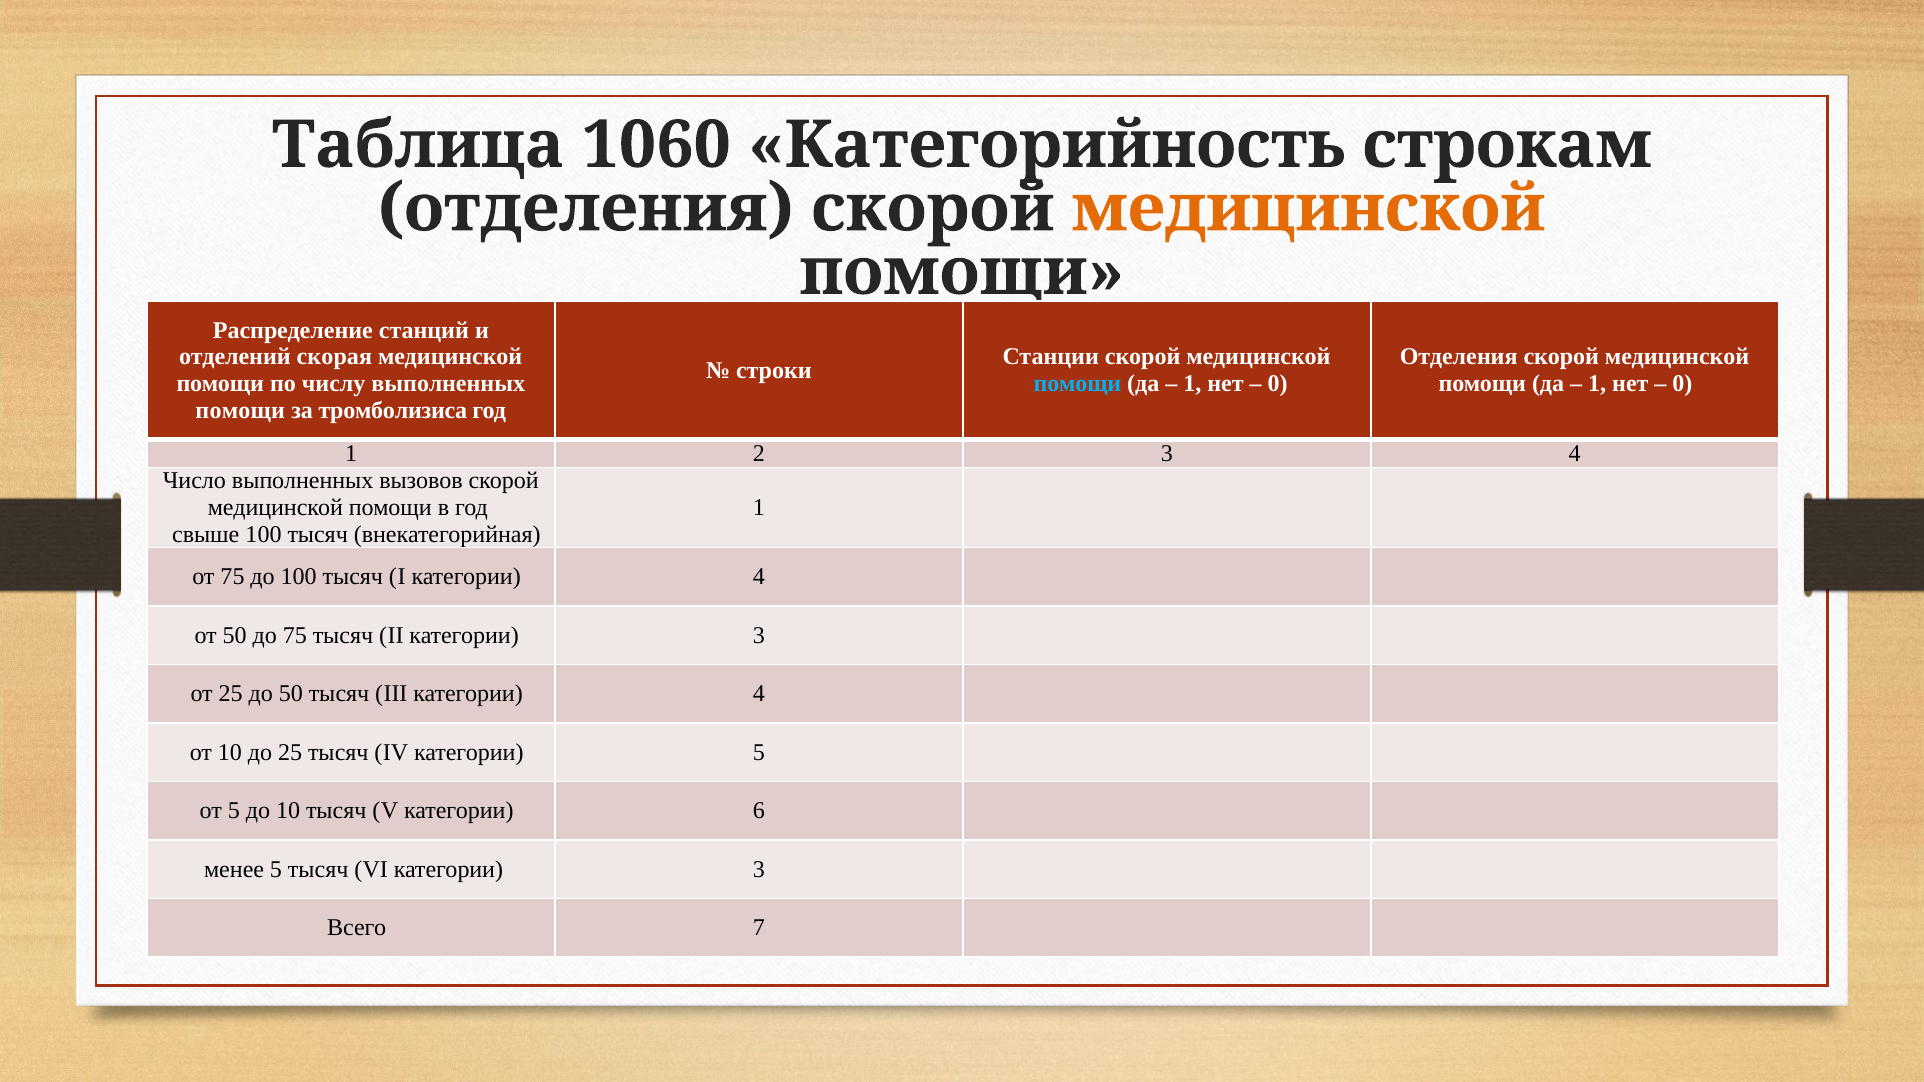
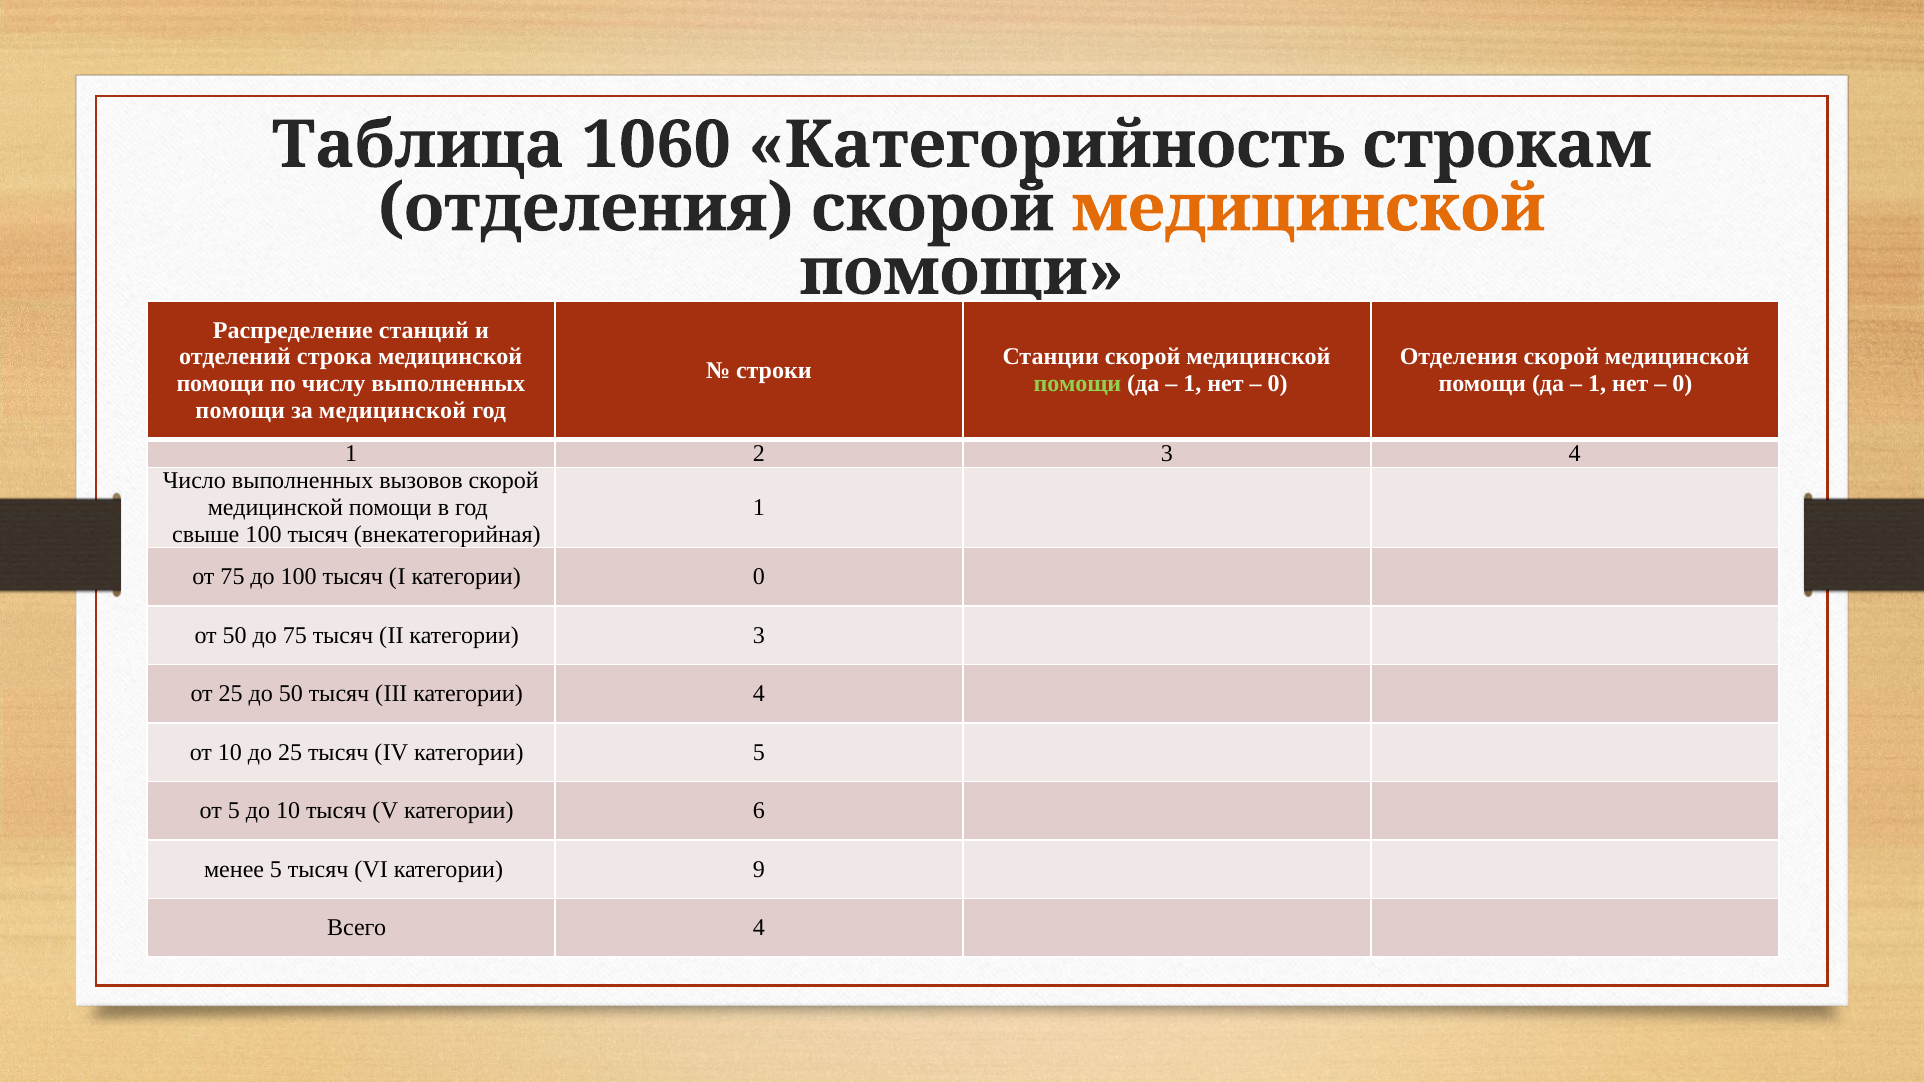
скорая: скорая -> строка
помощи at (1077, 384) colour: light blue -> light green
за тромболизиса: тромболизиса -> медицинской
I категории 4: 4 -> 0
VI категории 3: 3 -> 9
Всего 7: 7 -> 4
